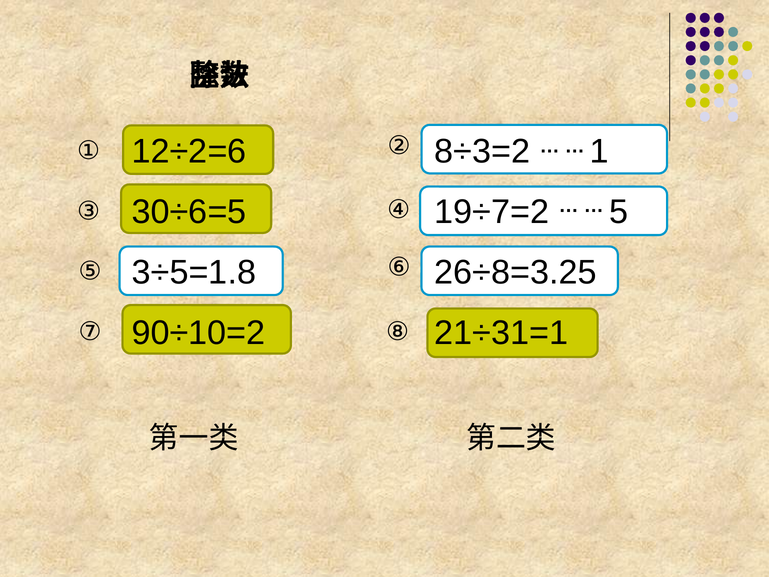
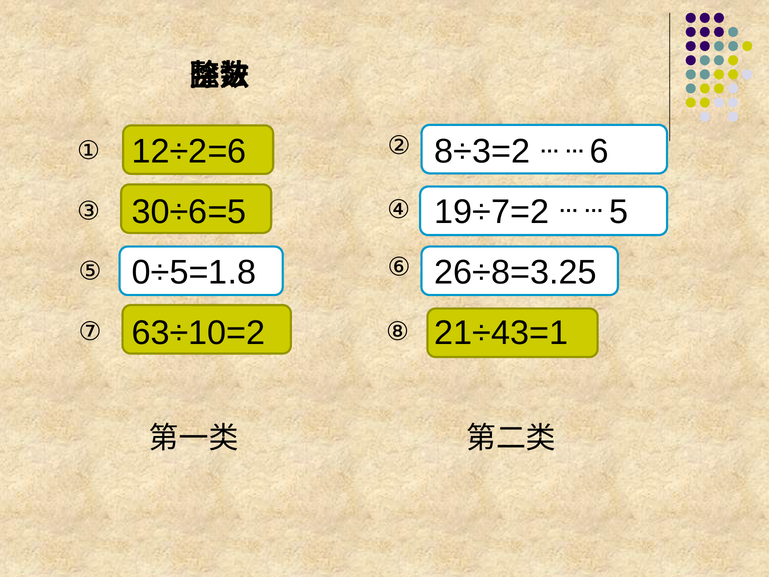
1: 1 -> 6
3÷5=1.8: 3÷5=1.8 -> 0÷5=1.8
90÷10=2: 90÷10=2 -> 63÷10=2
21÷31=1: 21÷31=1 -> 21÷43=1
